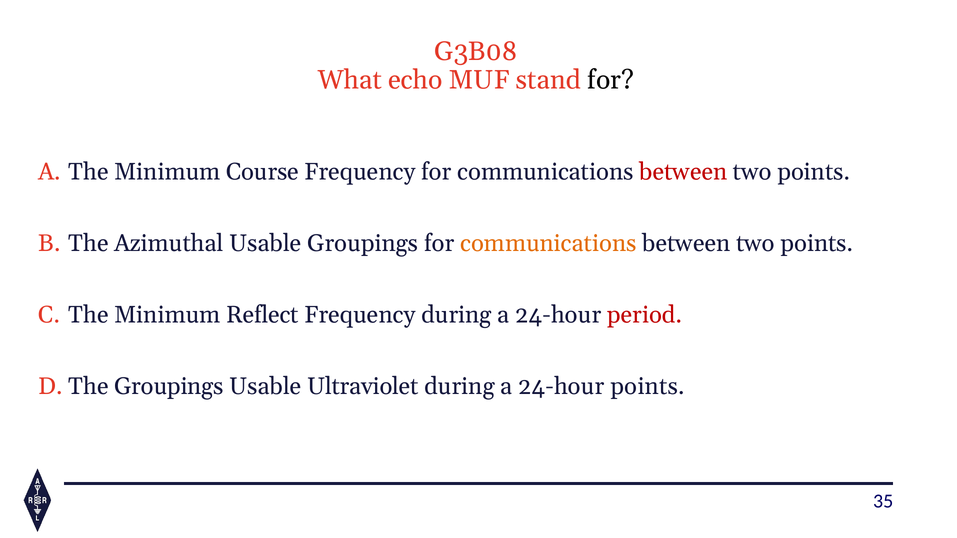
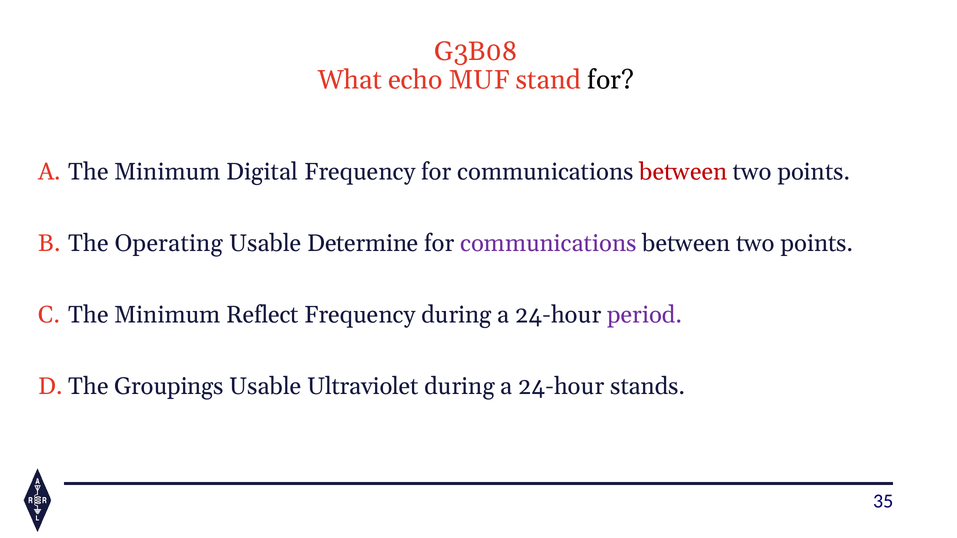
Course: Course -> Digital
Azimuthal: Azimuthal -> Operating
Usable Groupings: Groupings -> Determine
communications at (548, 243) colour: orange -> purple
period colour: red -> purple
24-hour points: points -> stands
